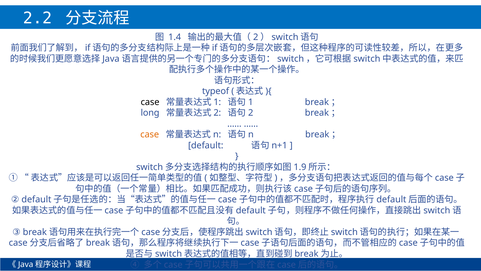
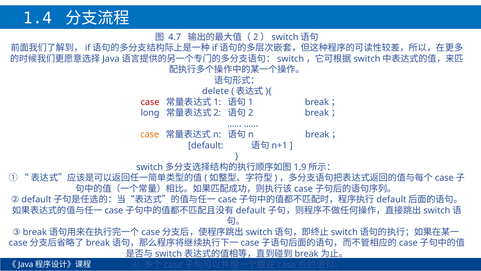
2.2: 2.2 -> 1.4
1.4: 1.4 -> 4.7
typeof: typeof -> delete
case at (150, 102) colour: black -> red
